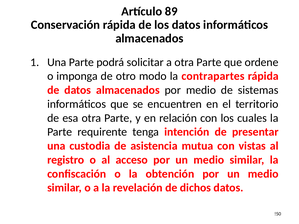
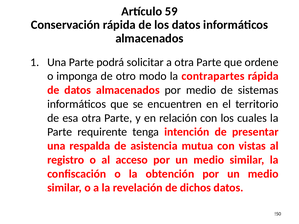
89: 89 -> 59
custodia: custodia -> respalda
